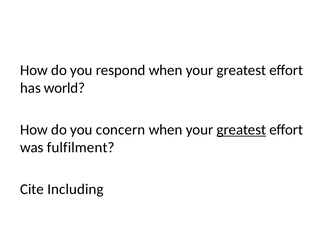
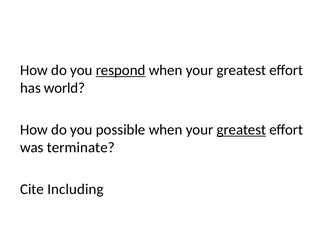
respond underline: none -> present
concern: concern -> possible
fulfilment: fulfilment -> terminate
